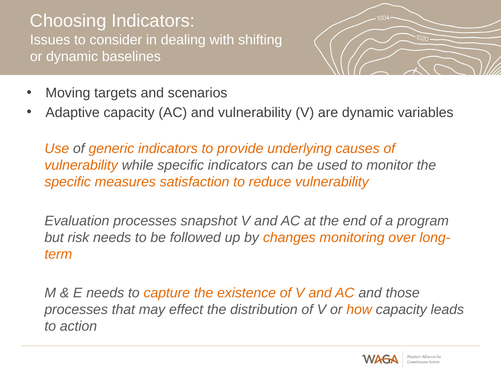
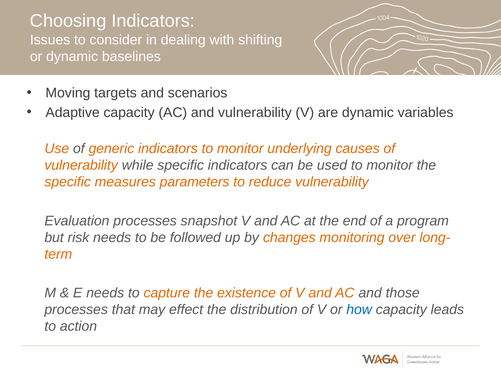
indicators to provide: provide -> monitor
satisfaction: satisfaction -> parameters
how colour: orange -> blue
